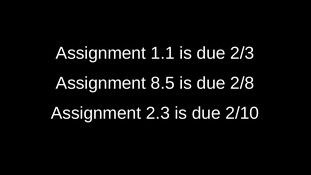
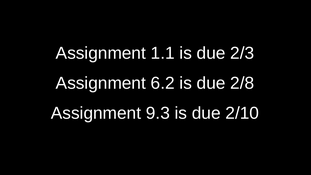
8.5: 8.5 -> 6.2
2.3: 2.3 -> 9.3
